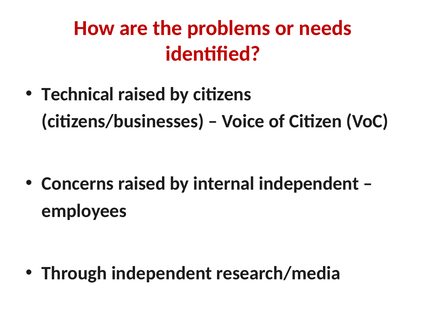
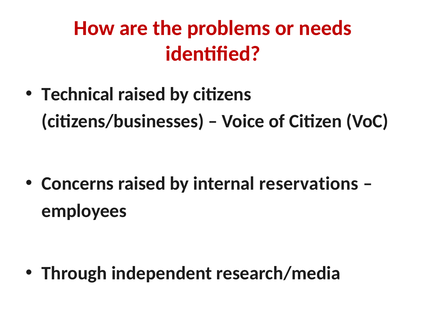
internal independent: independent -> reservations
